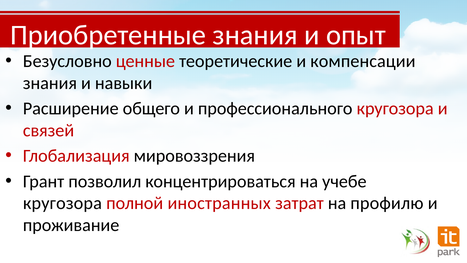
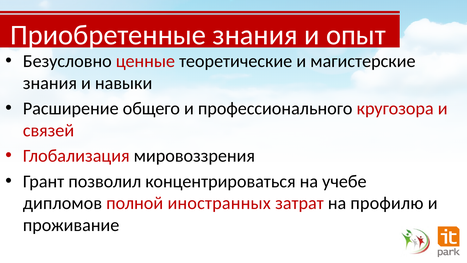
компенсации: компенсации -> магистерские
кругозора at (62, 203): кругозора -> дипломов
